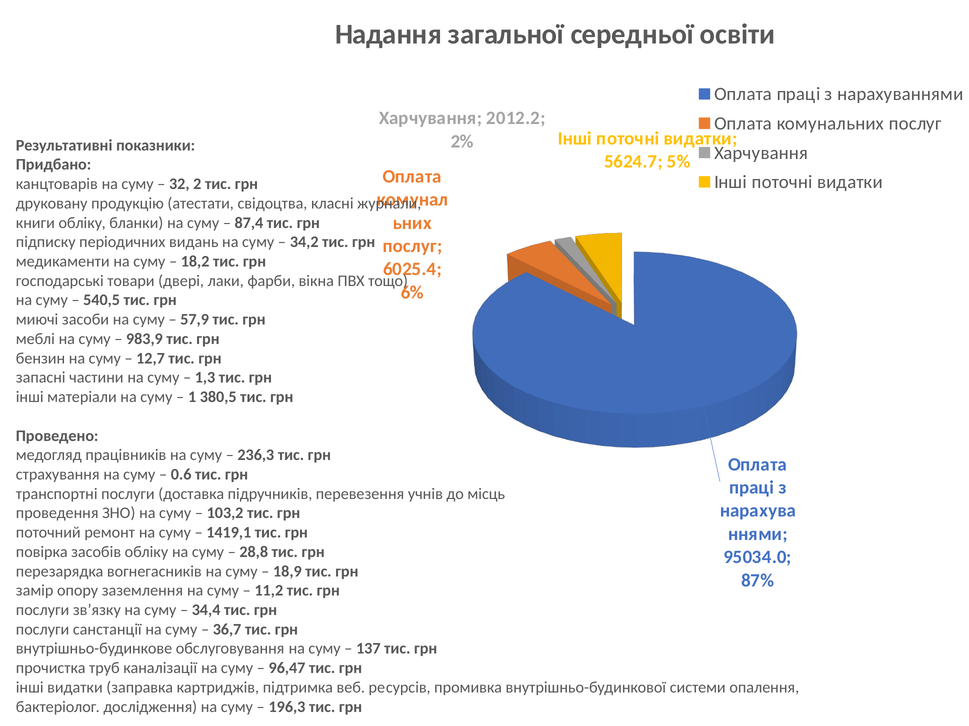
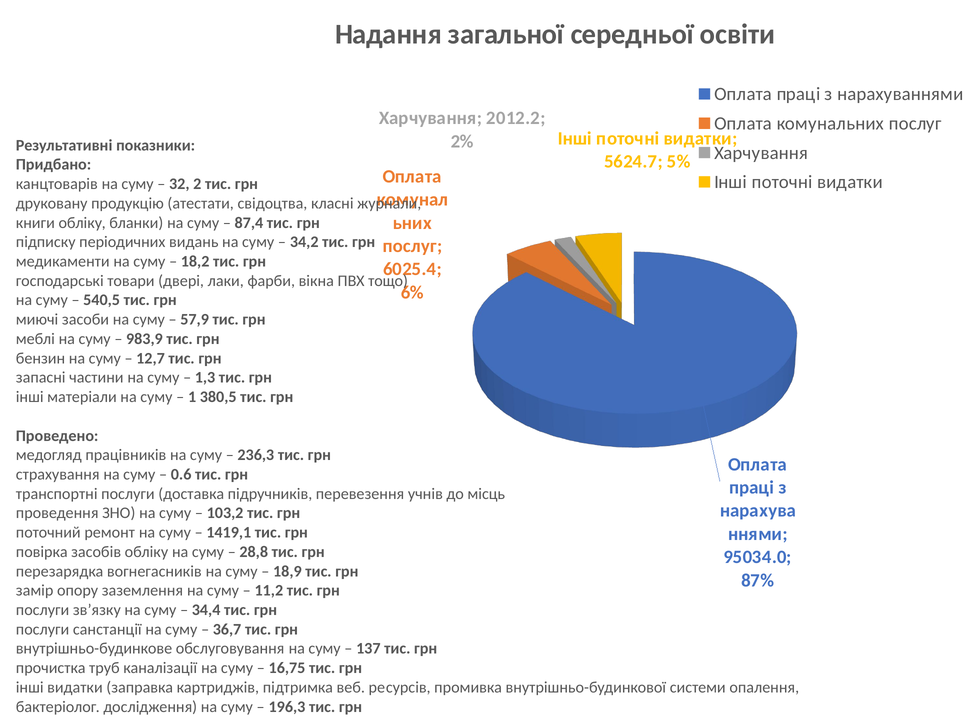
96,47: 96,47 -> 16,75
